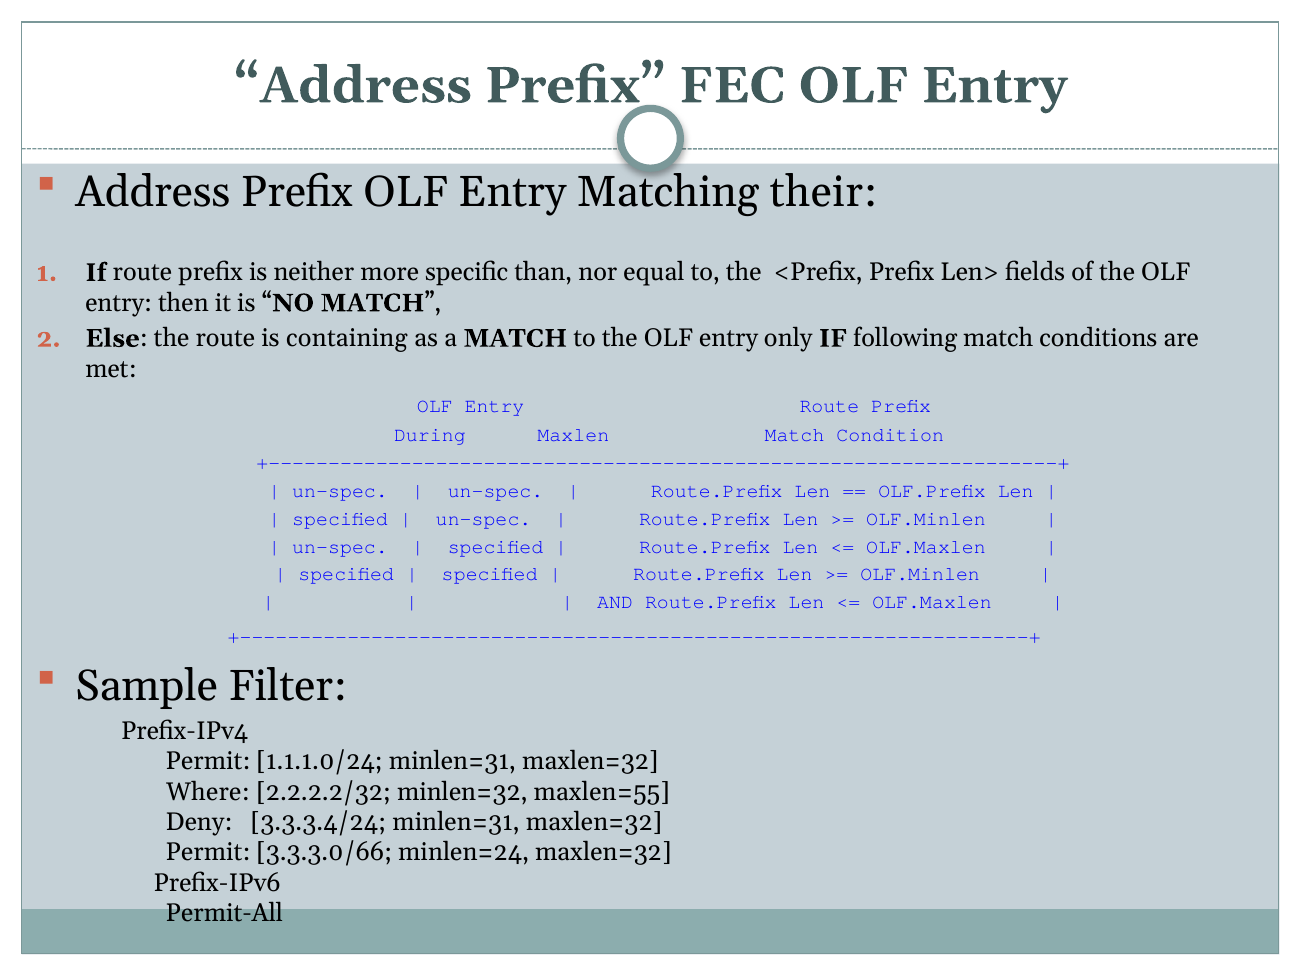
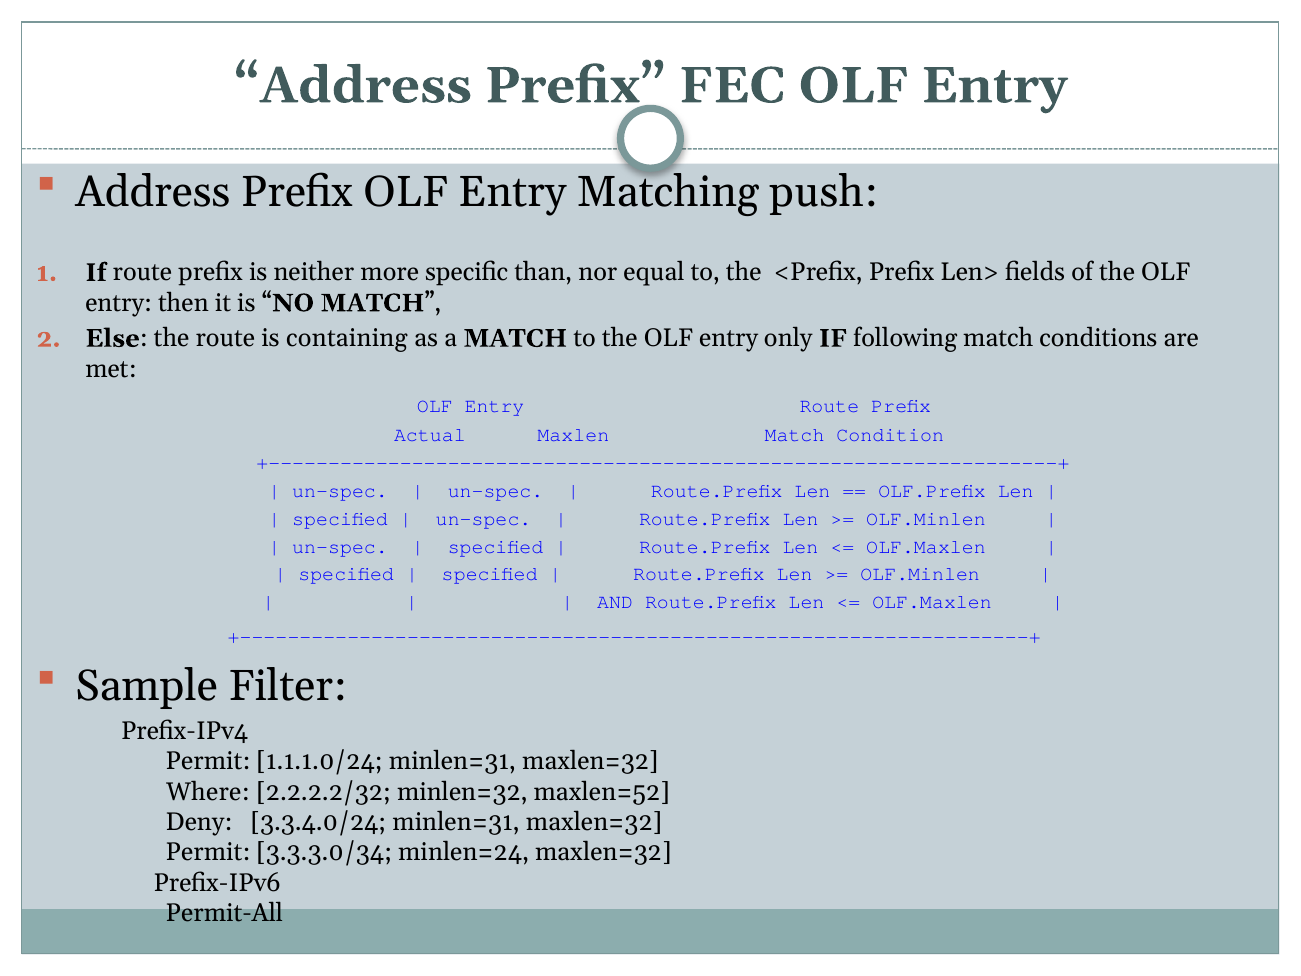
their: their -> push
During: During -> Actual
maxlen=55: maxlen=55 -> maxlen=52
3.3.3.4/24: 3.3.3.4/24 -> 3.3.4.0/24
3.3.3.0/66: 3.3.3.0/66 -> 3.3.3.0/34
